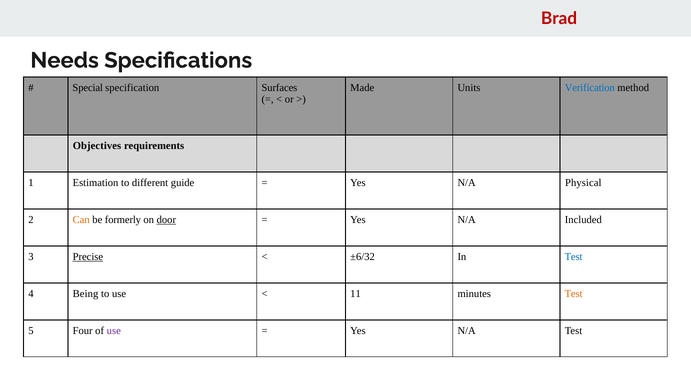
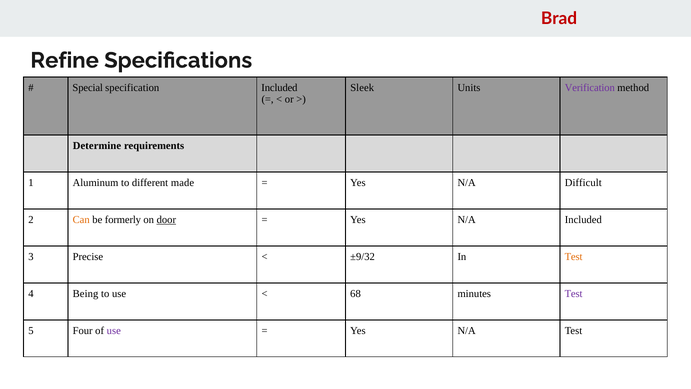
Needs: Needs -> Refine
specification Surfaces: Surfaces -> Included
Made: Made -> Sleek
Verification colour: blue -> purple
Objectives: Objectives -> Determine
Estimation: Estimation -> Aluminum
guide: guide -> made
Physical: Physical -> Difficult
Precise underline: present -> none
±6/32: ±6/32 -> ±9/32
Test at (574, 257) colour: blue -> orange
11: 11 -> 68
Test at (574, 293) colour: orange -> purple
